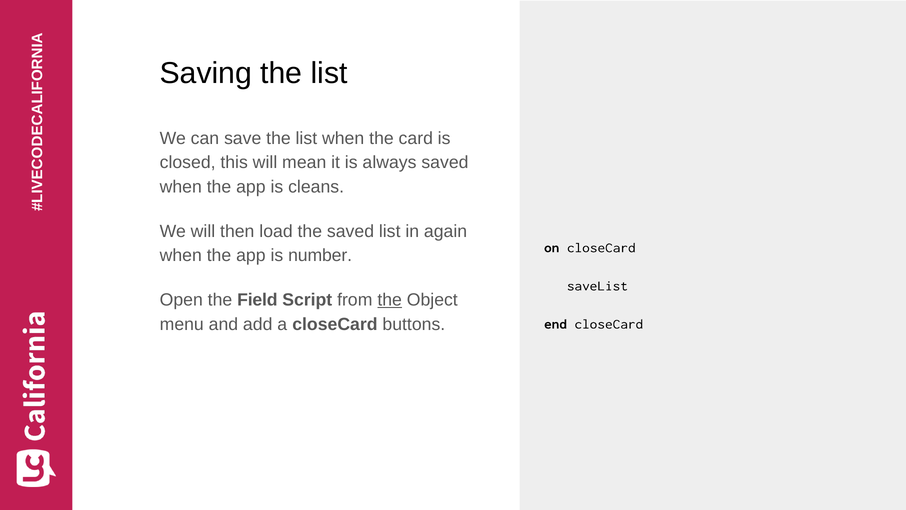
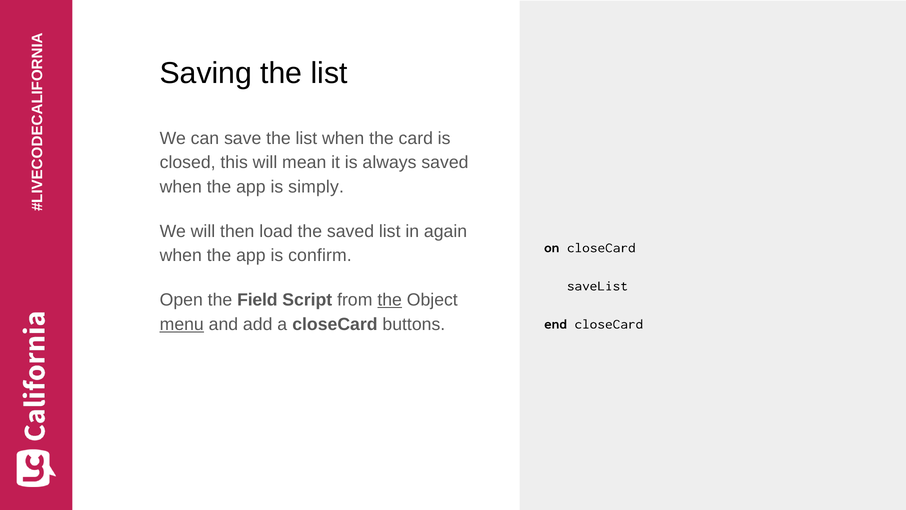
cleans: cleans -> simply
number: number -> confirm
menu underline: none -> present
